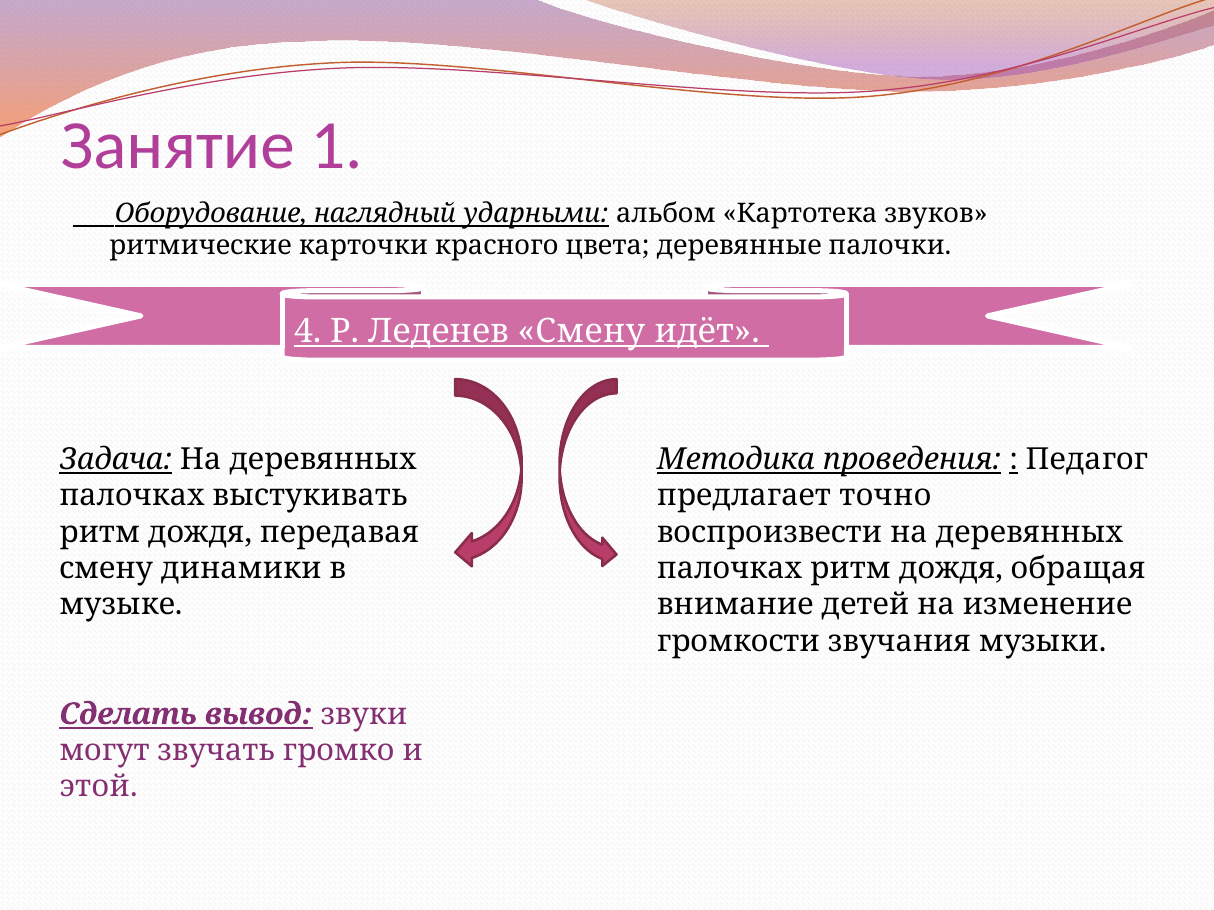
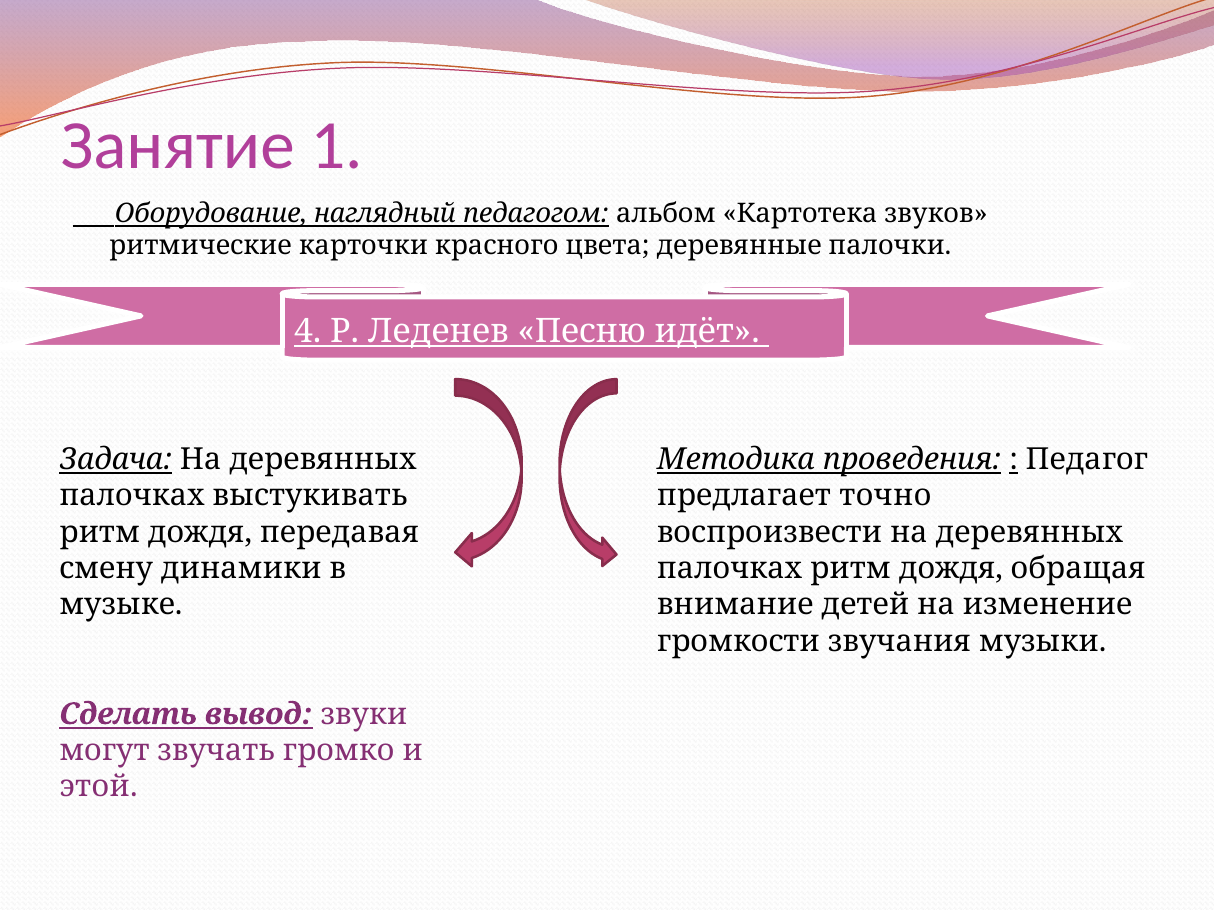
ударными: ударными -> педагогом
Леденев Смену: Смену -> Песню
